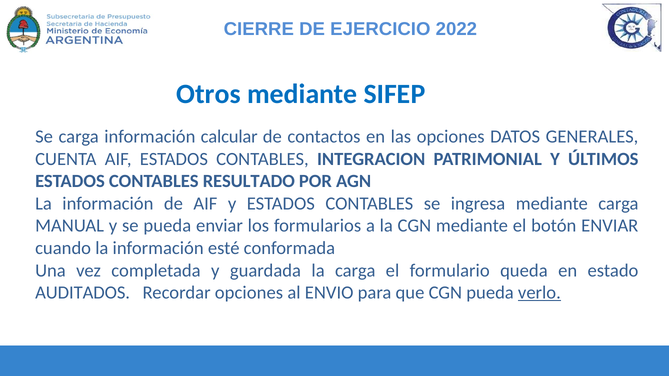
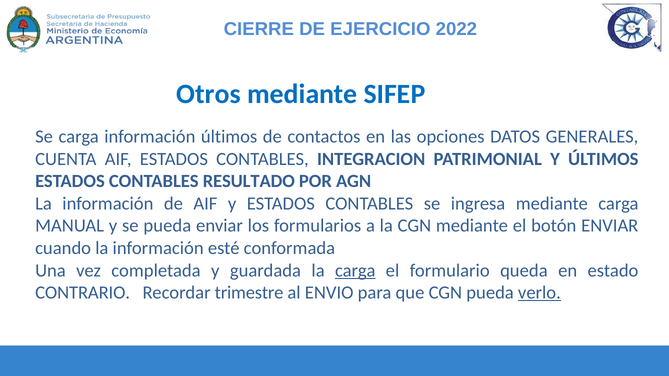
información calcular: calcular -> últimos
carga at (355, 271) underline: none -> present
AUDITADOS: AUDITADOS -> CONTRARIO
Recordar opciones: opciones -> trimestre
